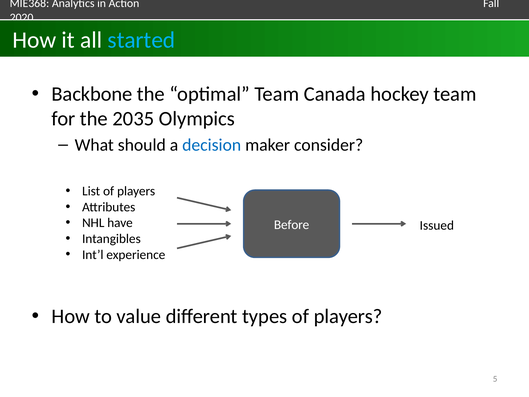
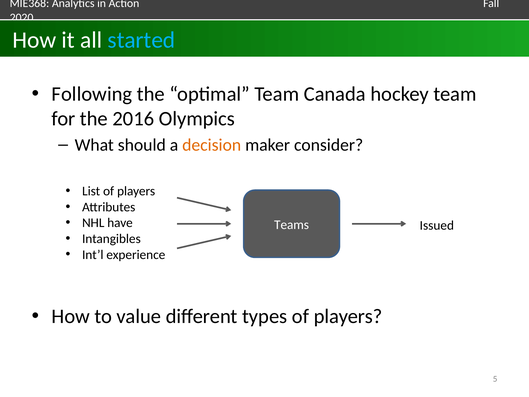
Backbone: Backbone -> Following
2035: 2035 -> 2016
decision colour: blue -> orange
Before: Before -> Teams
